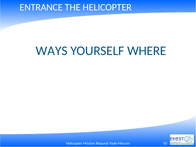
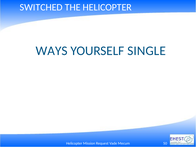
ENTRANCE: ENTRANCE -> SWITCHED
WHERE: WHERE -> SINGLE
